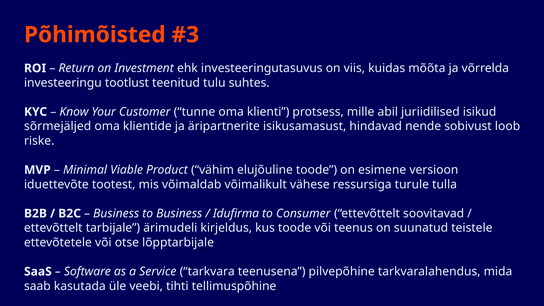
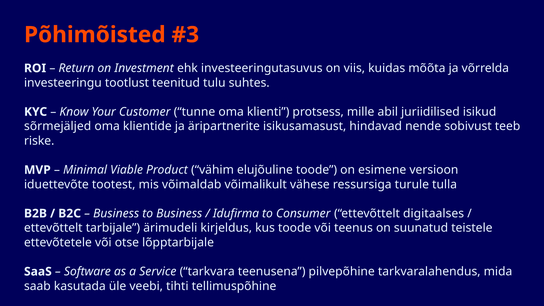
loob: loob -> teeb
soovitavad: soovitavad -> digitaalses
